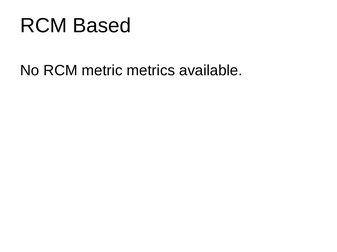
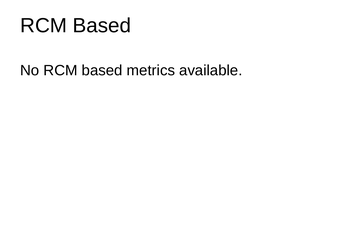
No RCM metric: metric -> based
